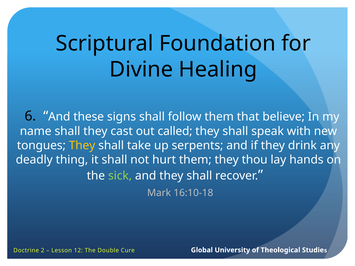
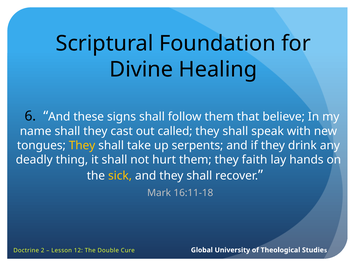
thou: thou -> faith
sick colour: light green -> yellow
16:10-18: 16:10-18 -> 16:11-18
